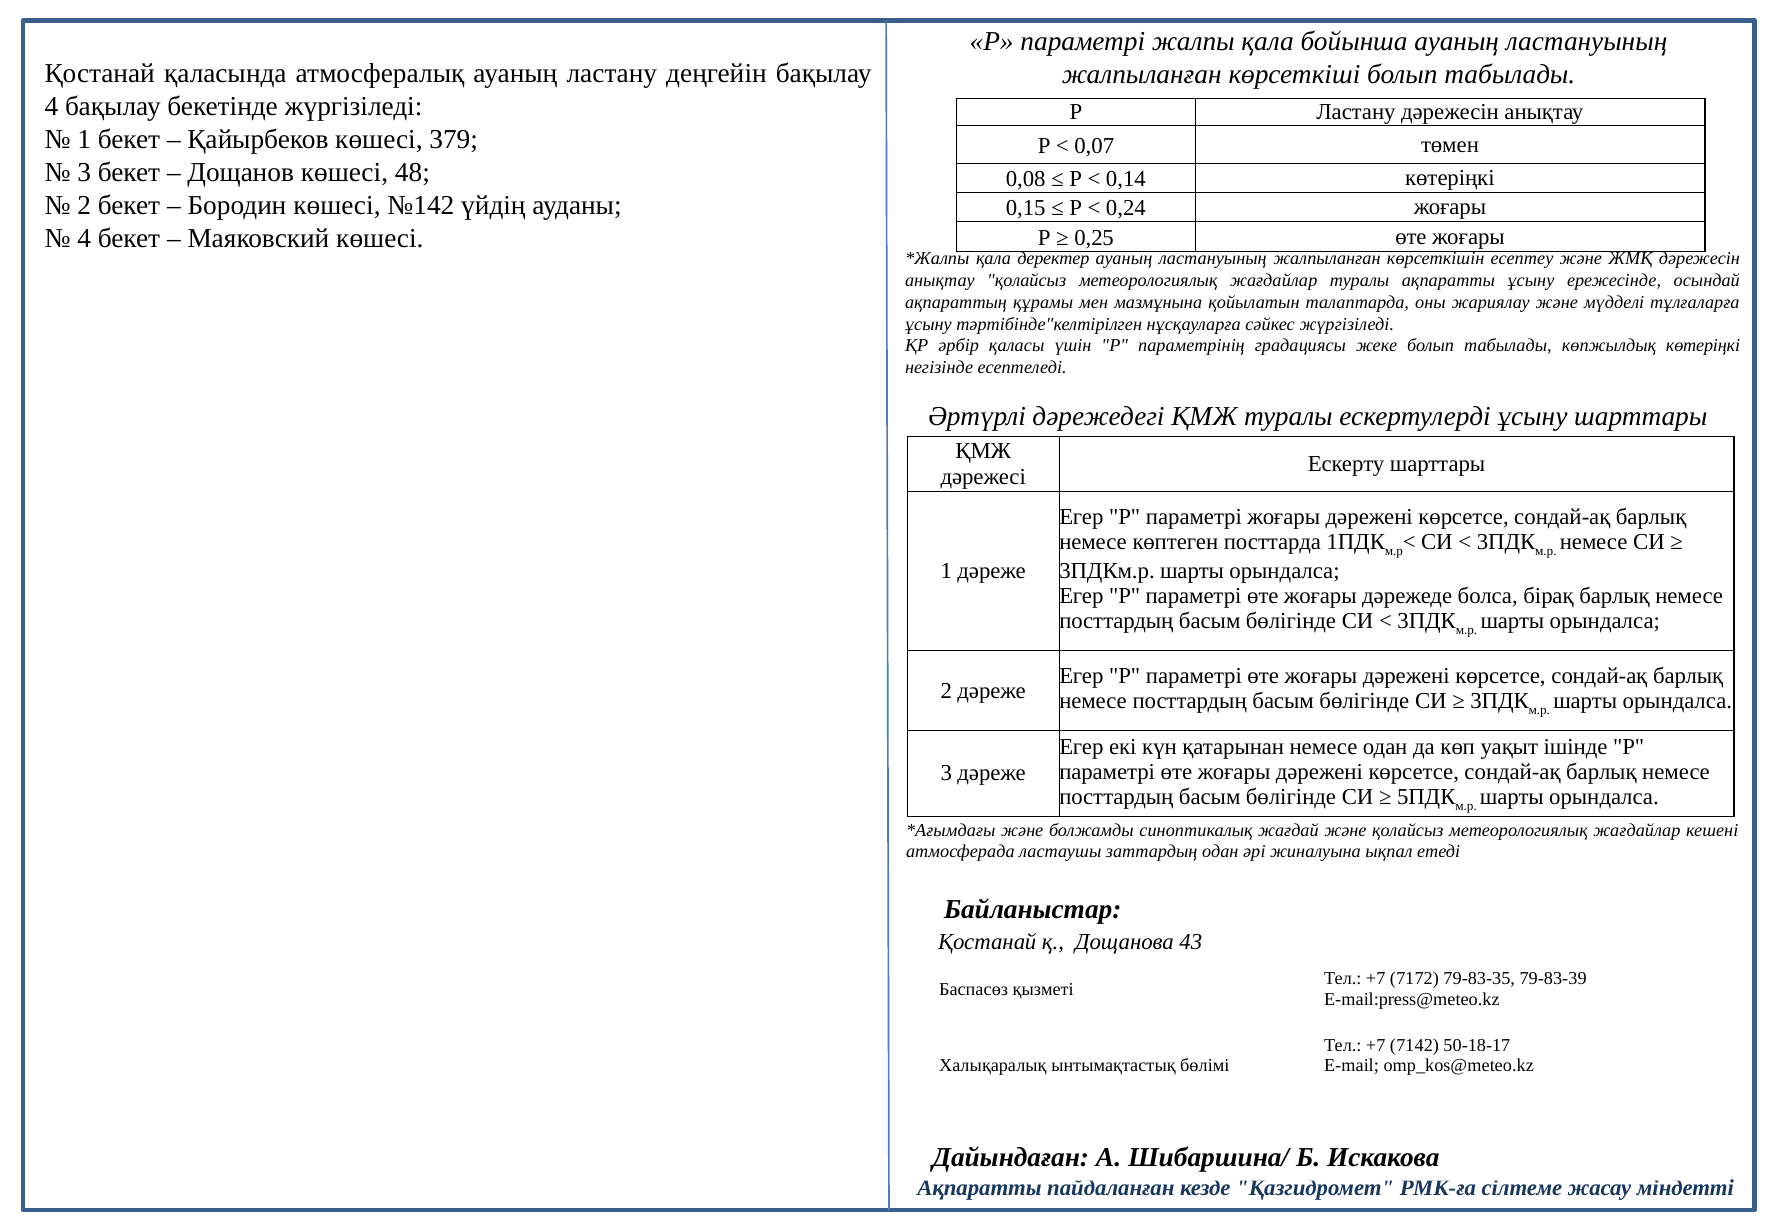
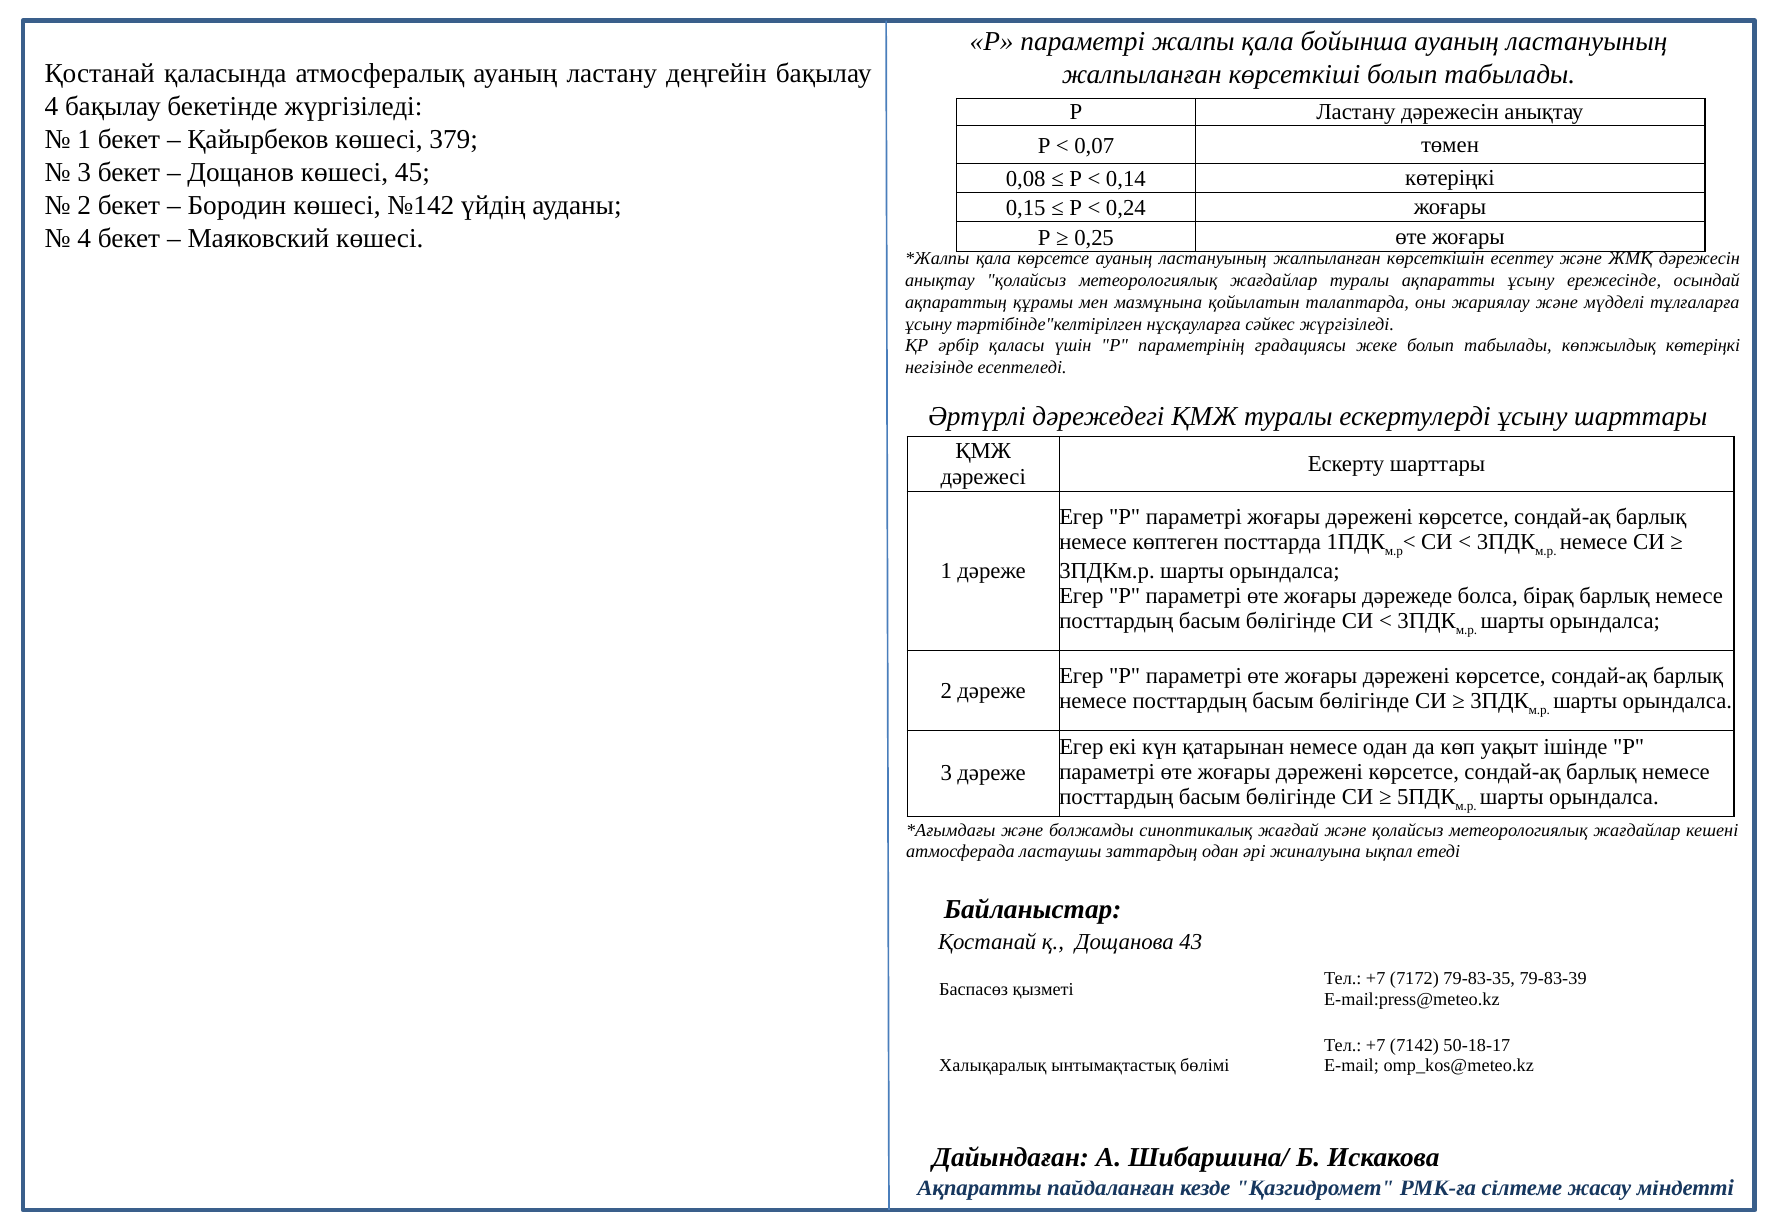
48: 48 -> 45
қала деректер: деректер -> көрсетсе
